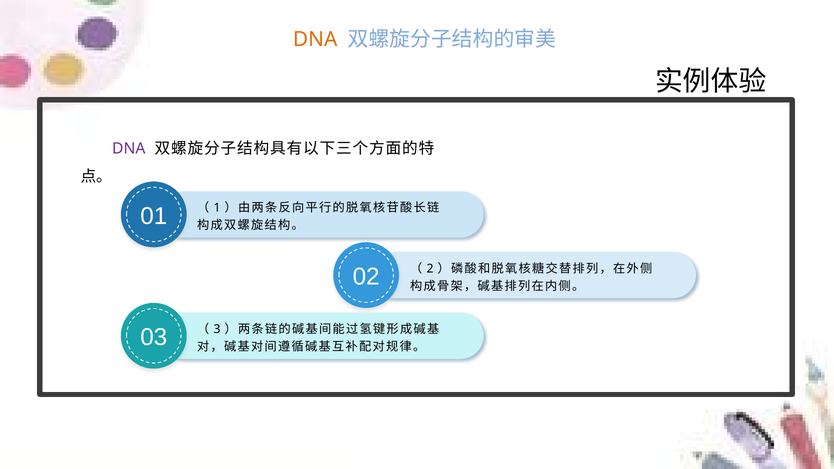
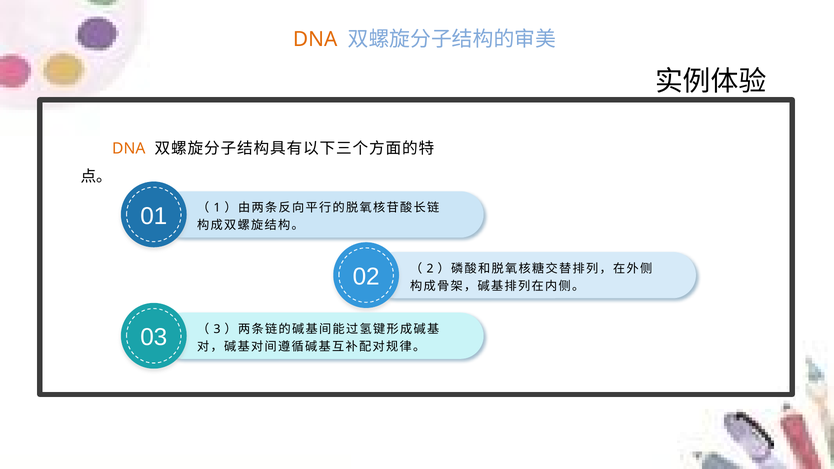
DNA at (129, 148) colour: purple -> orange
